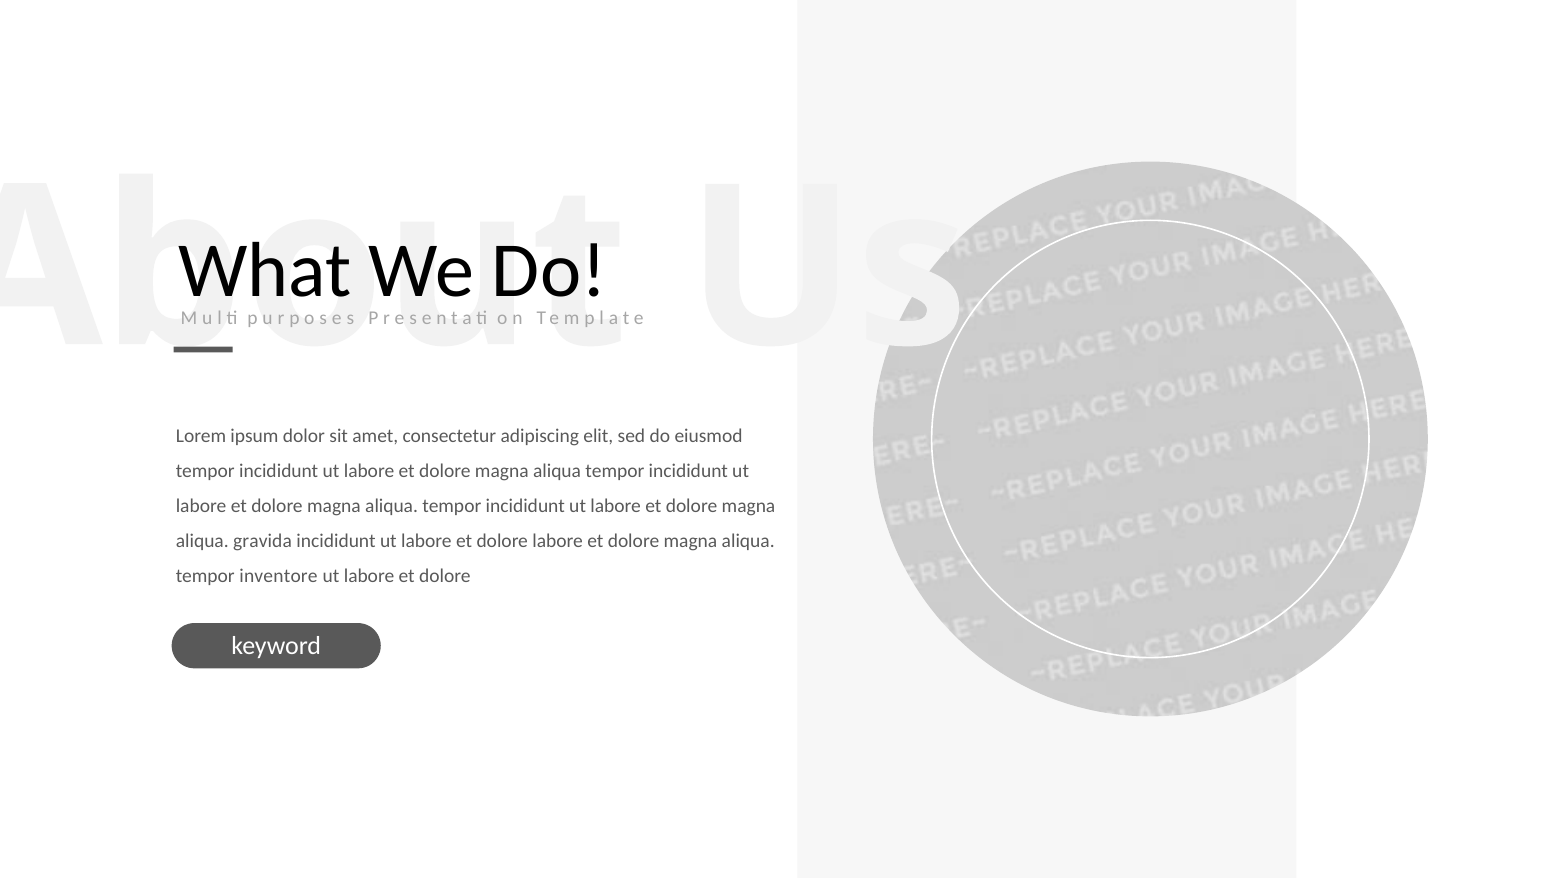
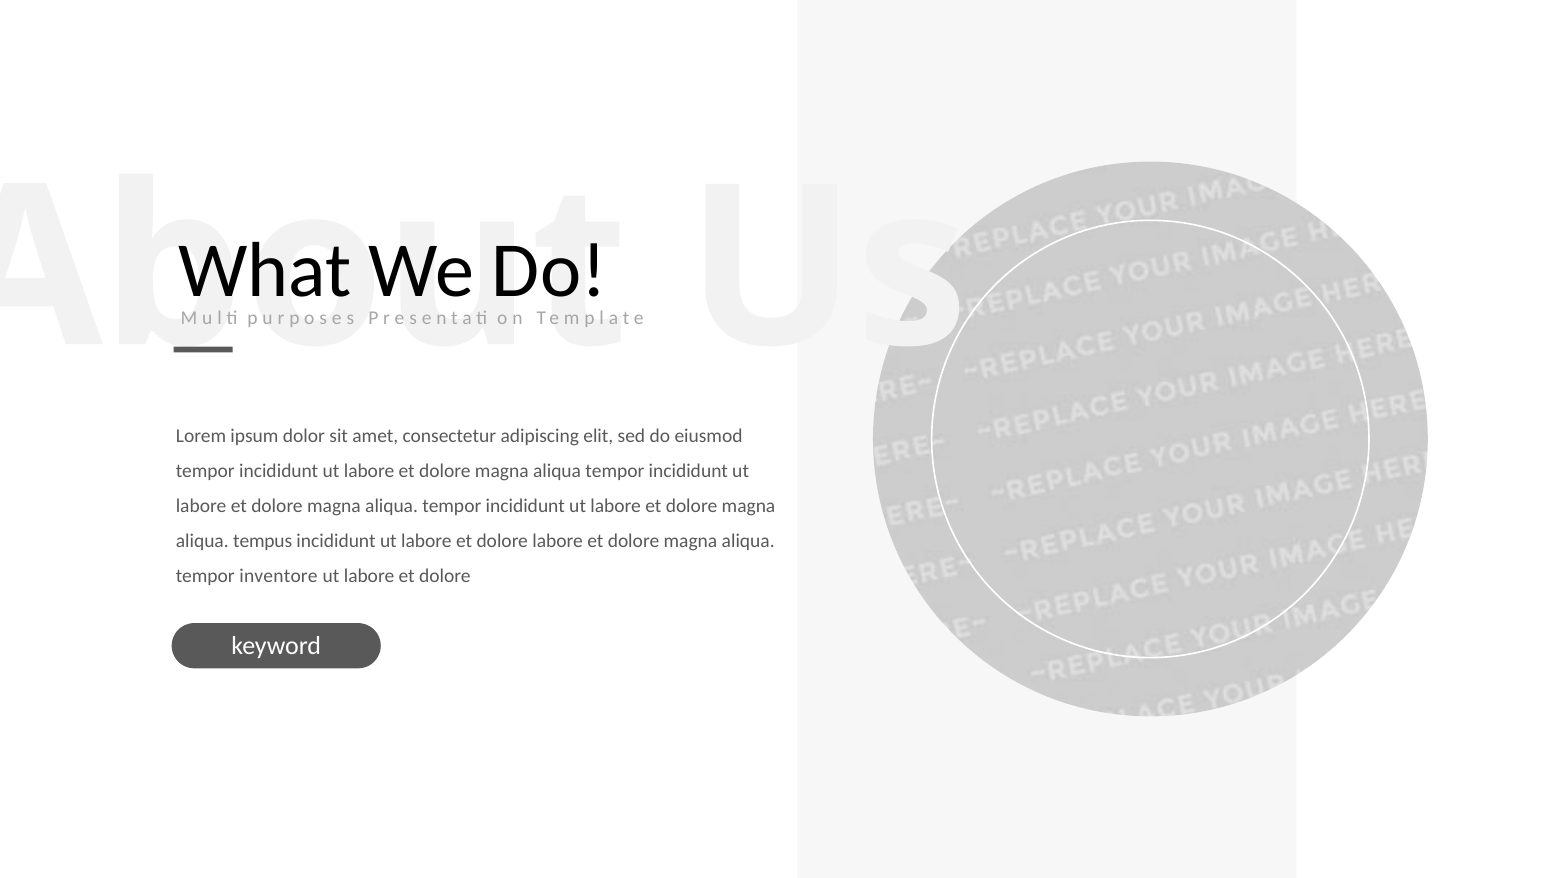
gravida: gravida -> tempus
